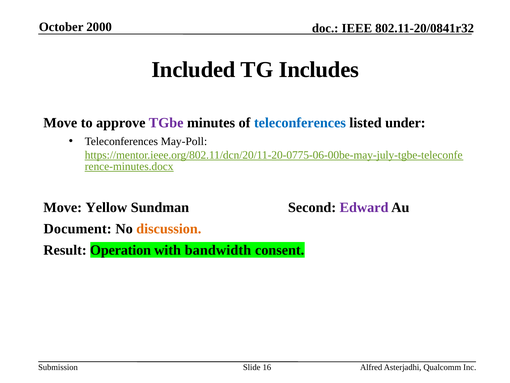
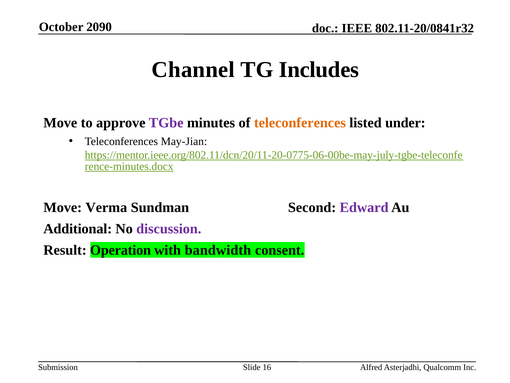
2000: 2000 -> 2090
Included: Included -> Channel
teleconferences at (300, 123) colour: blue -> orange
May-Poll: May-Poll -> May-Jian
Yellow: Yellow -> Verma
Document: Document -> Additional
discussion colour: orange -> purple
